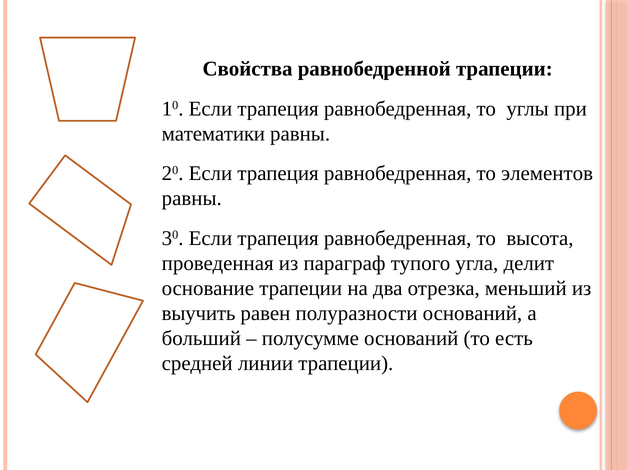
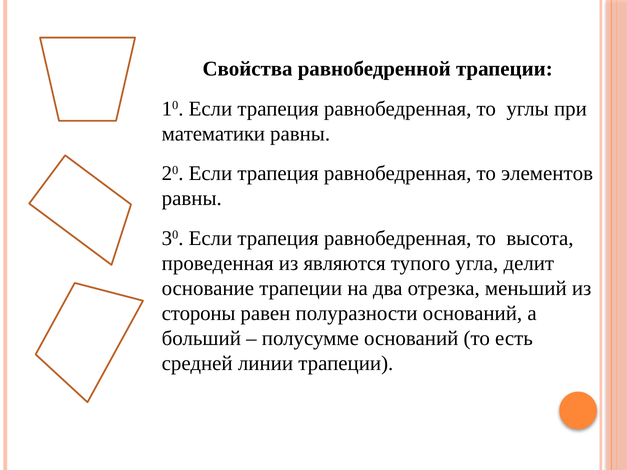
параграф: параграф -> являются
выучить: выучить -> стороны
